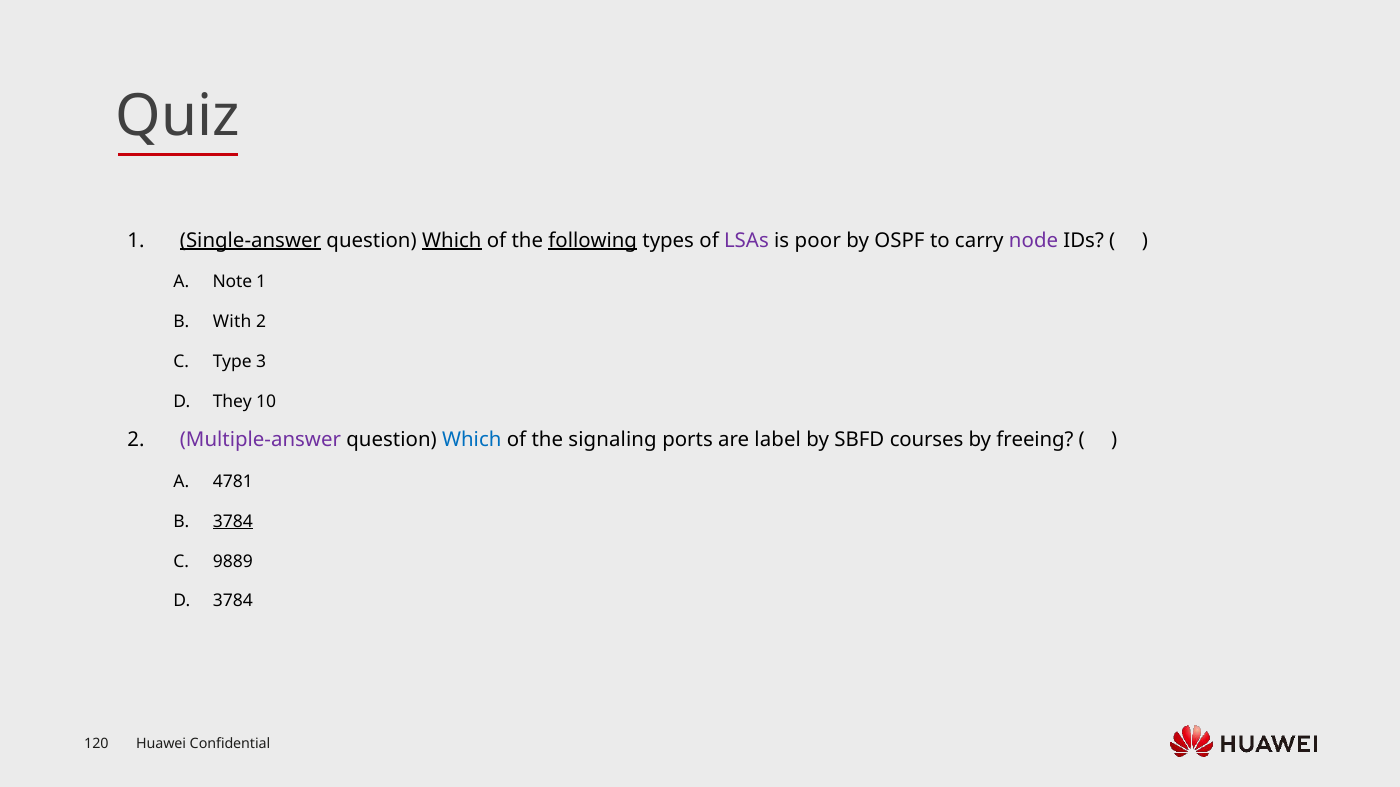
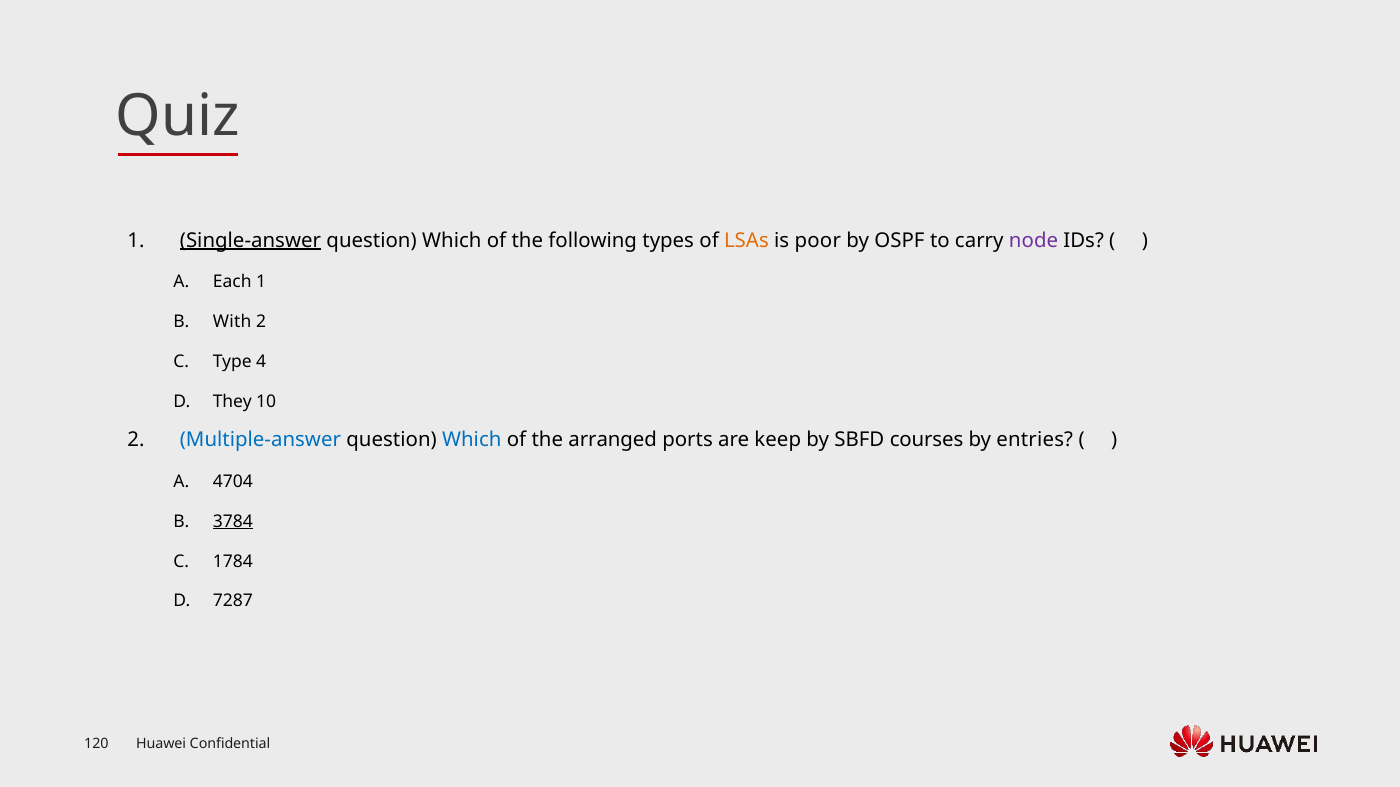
Which at (452, 240) underline: present -> none
following underline: present -> none
LSAs colour: purple -> orange
Note: Note -> Each
3: 3 -> 4
Multiple-answer colour: purple -> blue
signaling: signaling -> arranged
label: label -> keep
freeing: freeing -> entries
4781: 4781 -> 4704
9889: 9889 -> 1784
3784 at (233, 602): 3784 -> 7287
